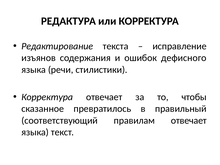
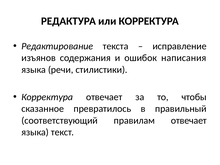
дефисного: дефисного -> написания
